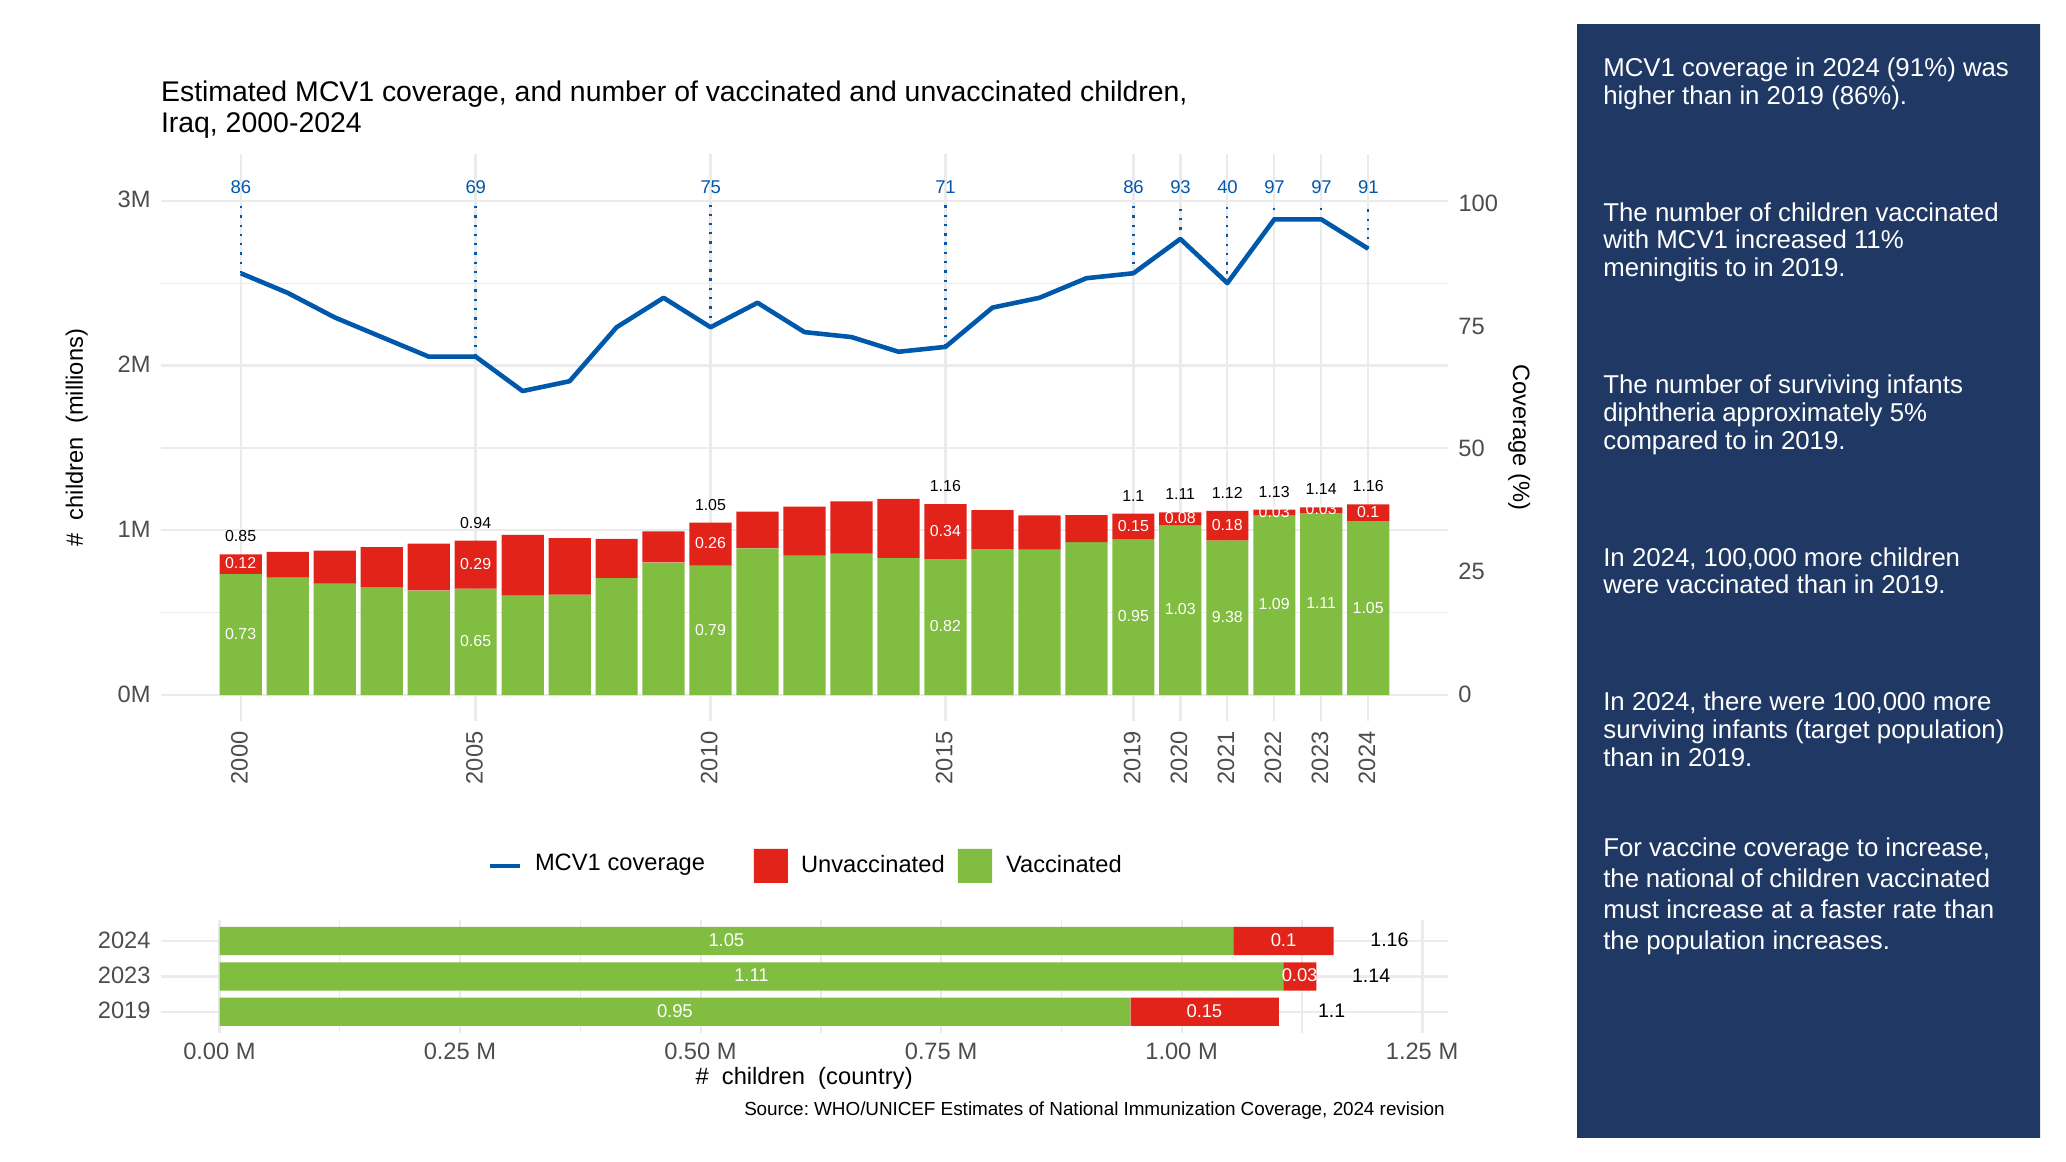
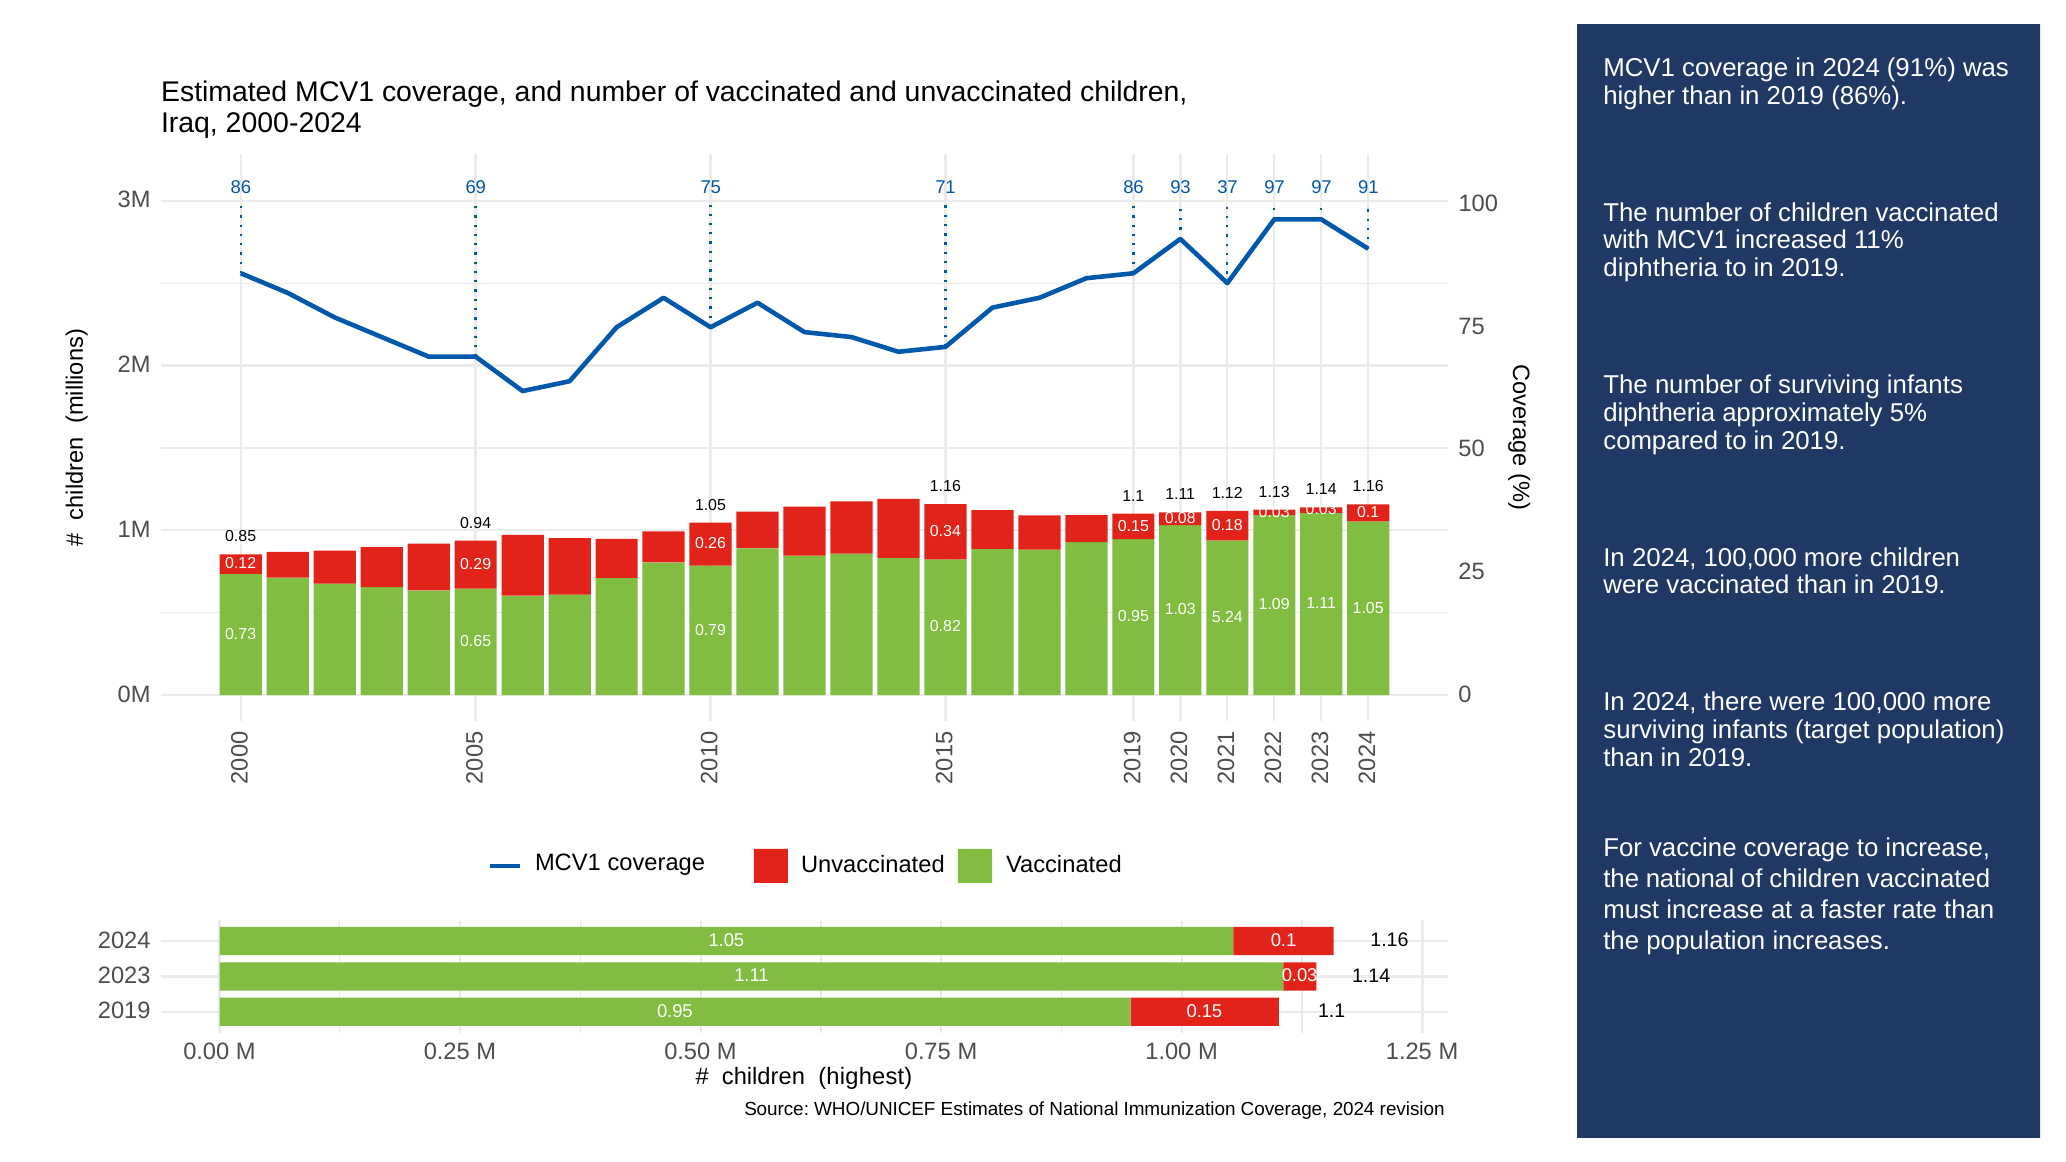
40: 40 -> 37
meningitis at (1661, 268): meningitis -> diphtheria
9.38: 9.38 -> 5.24
country: country -> highest
